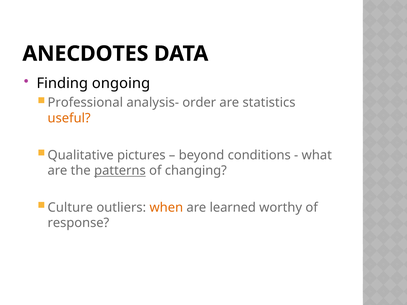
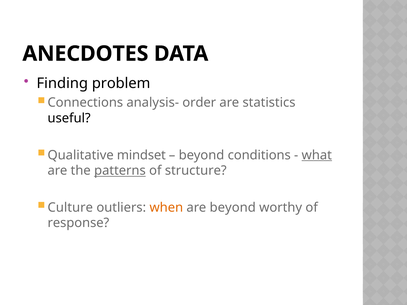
ongoing: ongoing -> problem
Professional: Professional -> Connections
useful colour: orange -> black
pictures: pictures -> mindset
what underline: none -> present
changing: changing -> structure
are learned: learned -> beyond
